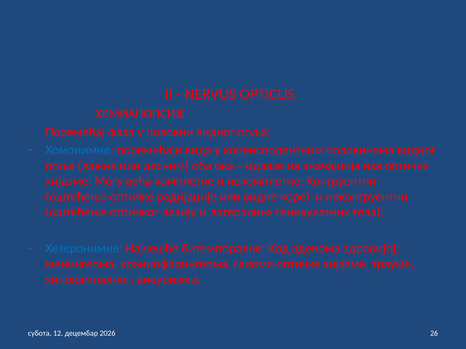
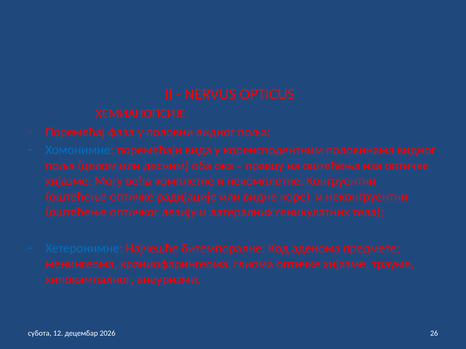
лажна: лажна -> целом
одлазе: одлазе -> правцу
значајнија: значајнија -> оштећења
здравијој: здравијој -> предмете
